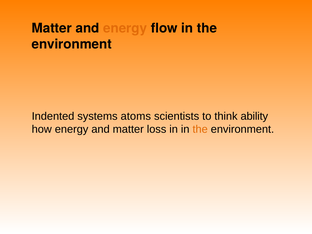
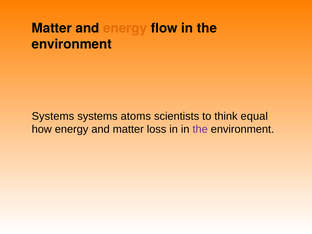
Indented at (53, 116): Indented -> Systems
ability: ability -> equal
the at (200, 129) colour: orange -> purple
